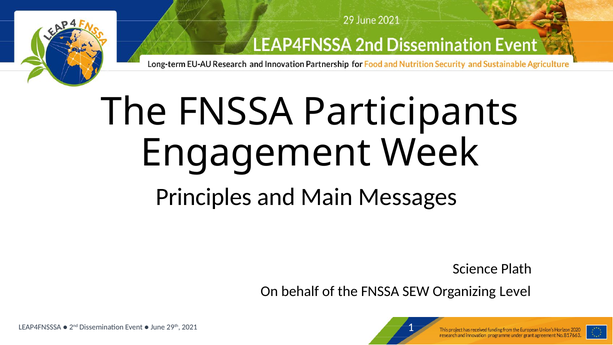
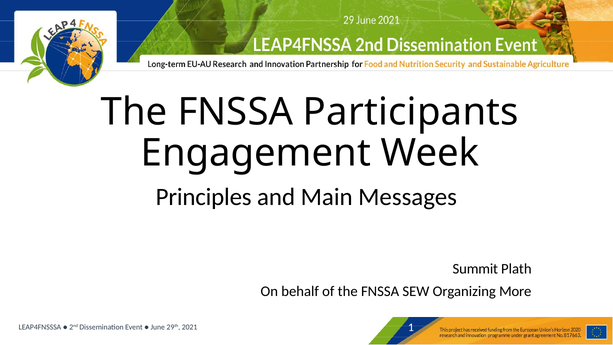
Science: Science -> Summit
Level: Level -> More
